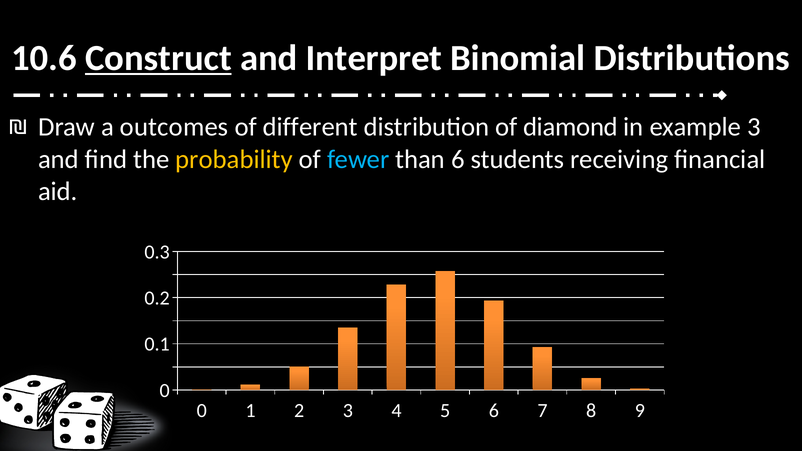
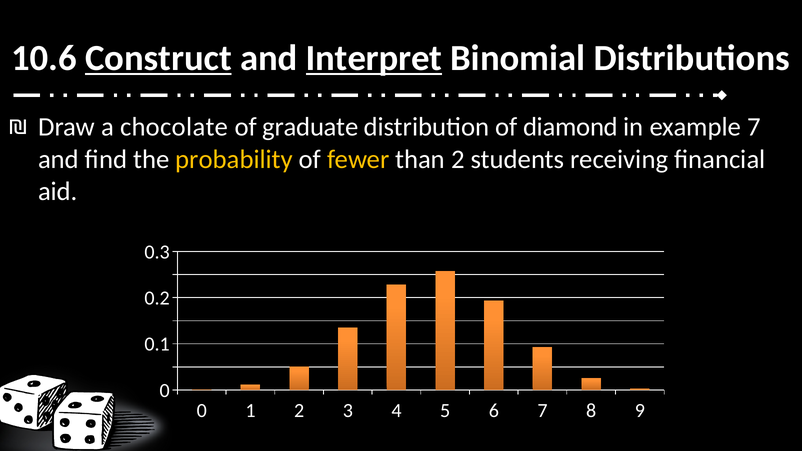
Interpret underline: none -> present
outcomes: outcomes -> chocolate
different: different -> graduate
example 3: 3 -> 7
fewer colour: light blue -> yellow
than 6: 6 -> 2
